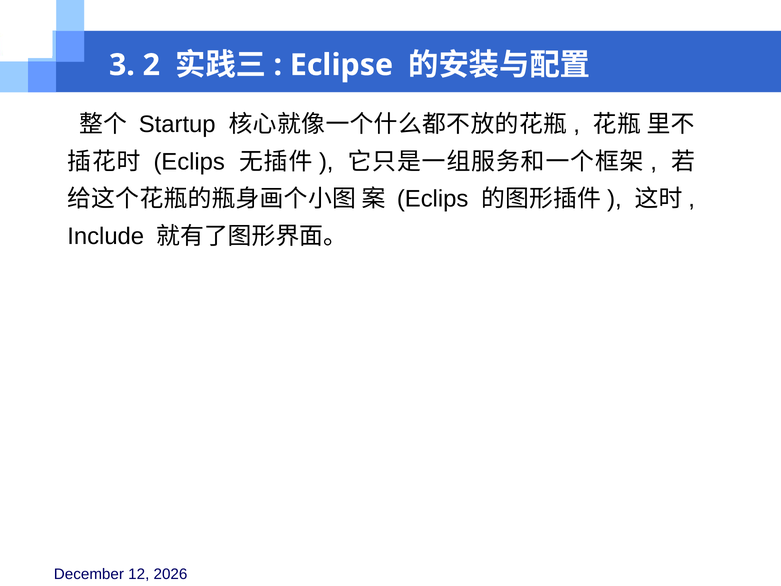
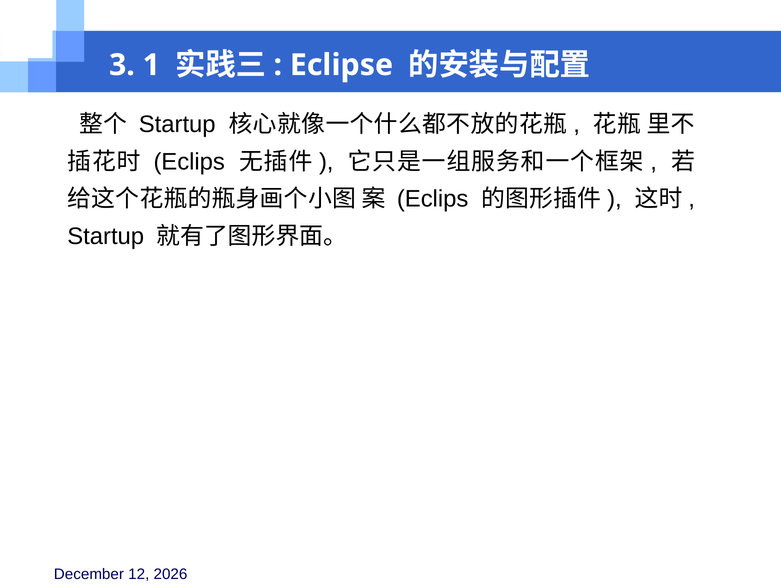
2: 2 -> 1
Include at (106, 236): Include -> Startup
